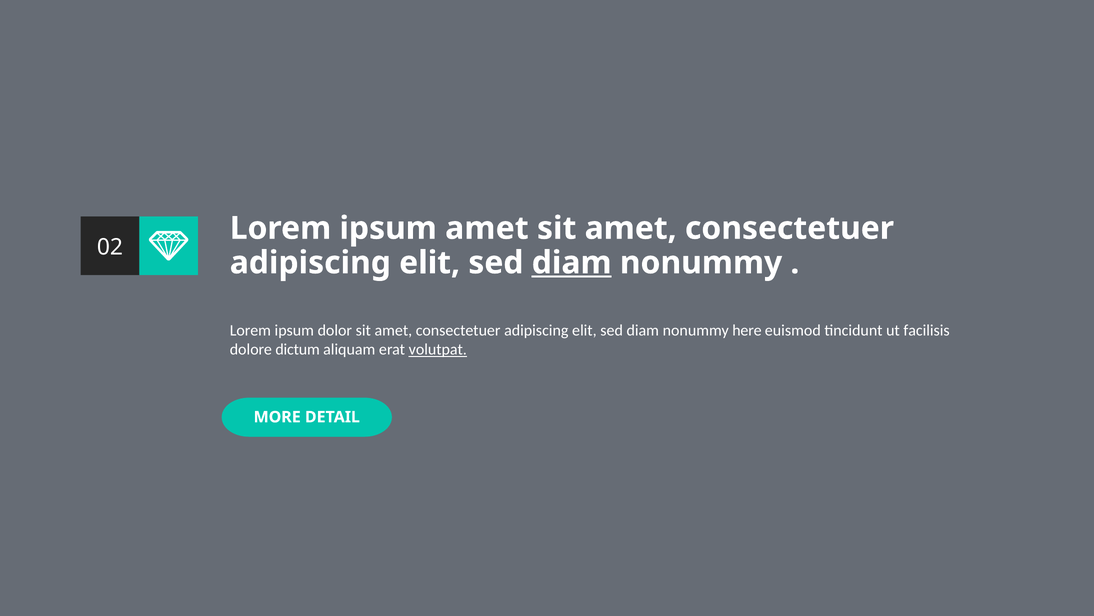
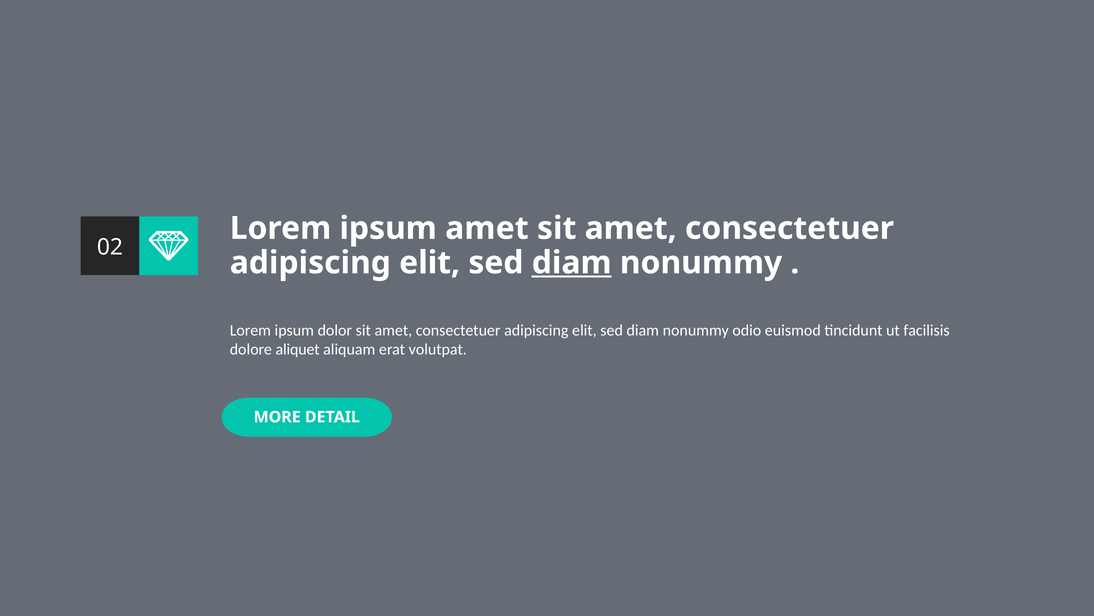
here: here -> odio
dictum: dictum -> aliquet
volutpat underline: present -> none
